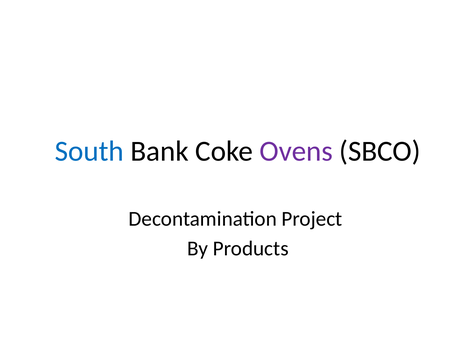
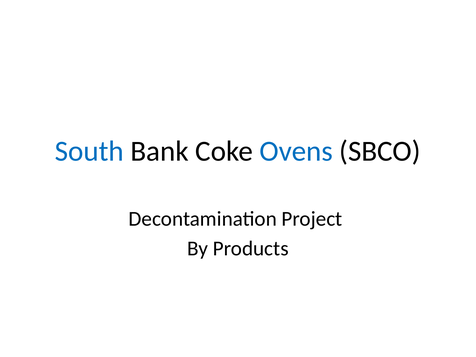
Ovens colour: purple -> blue
